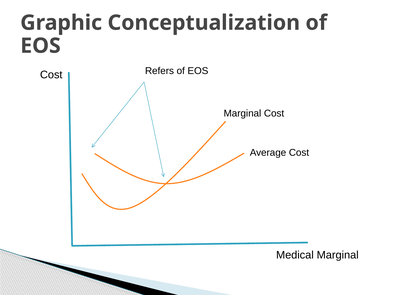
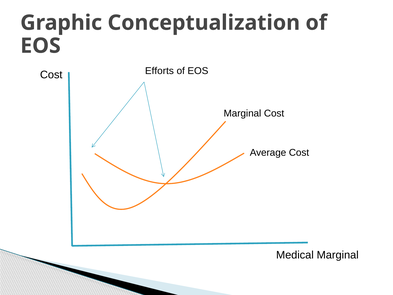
Refers: Refers -> Efforts
